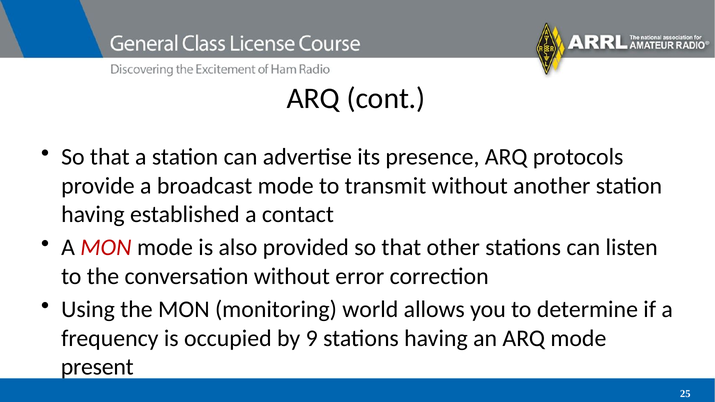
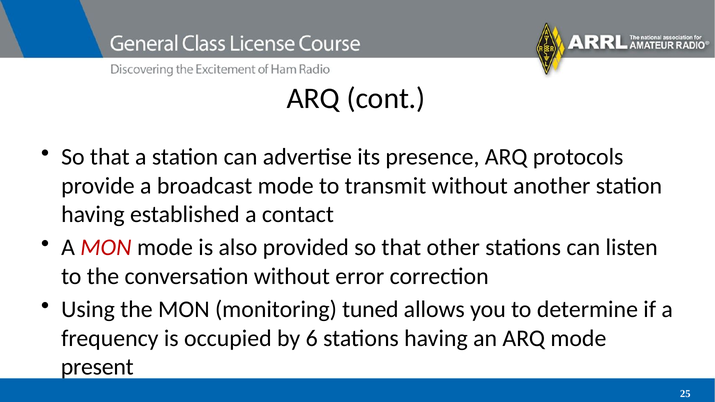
world: world -> tuned
9: 9 -> 6
